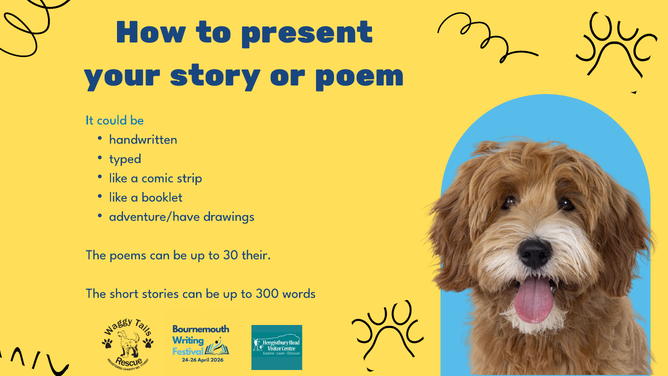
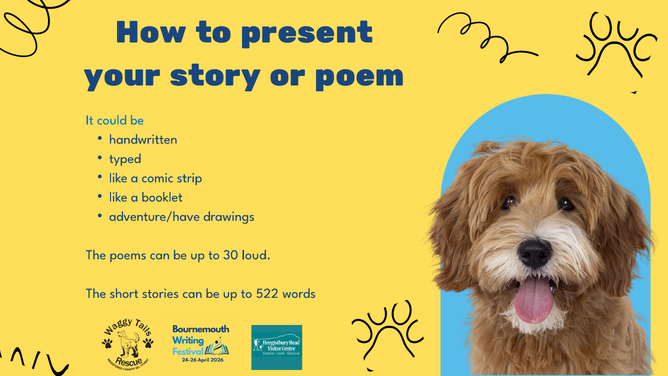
their: their -> loud
300: 300 -> 522
